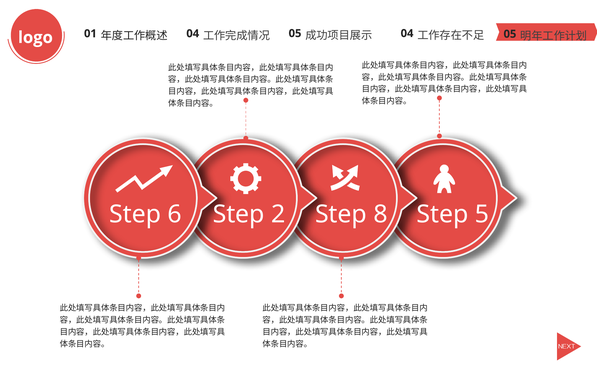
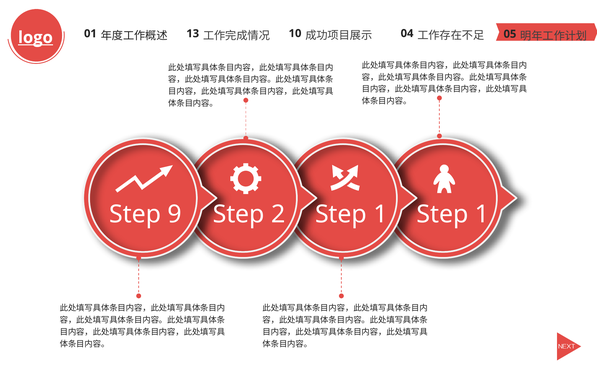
logo underline: none -> present
04 at (193, 34): 04 -> 13
05 at (295, 33): 05 -> 10
6: 6 -> 9
2 Step 8: 8 -> 1
5 at (482, 214): 5 -> 1
